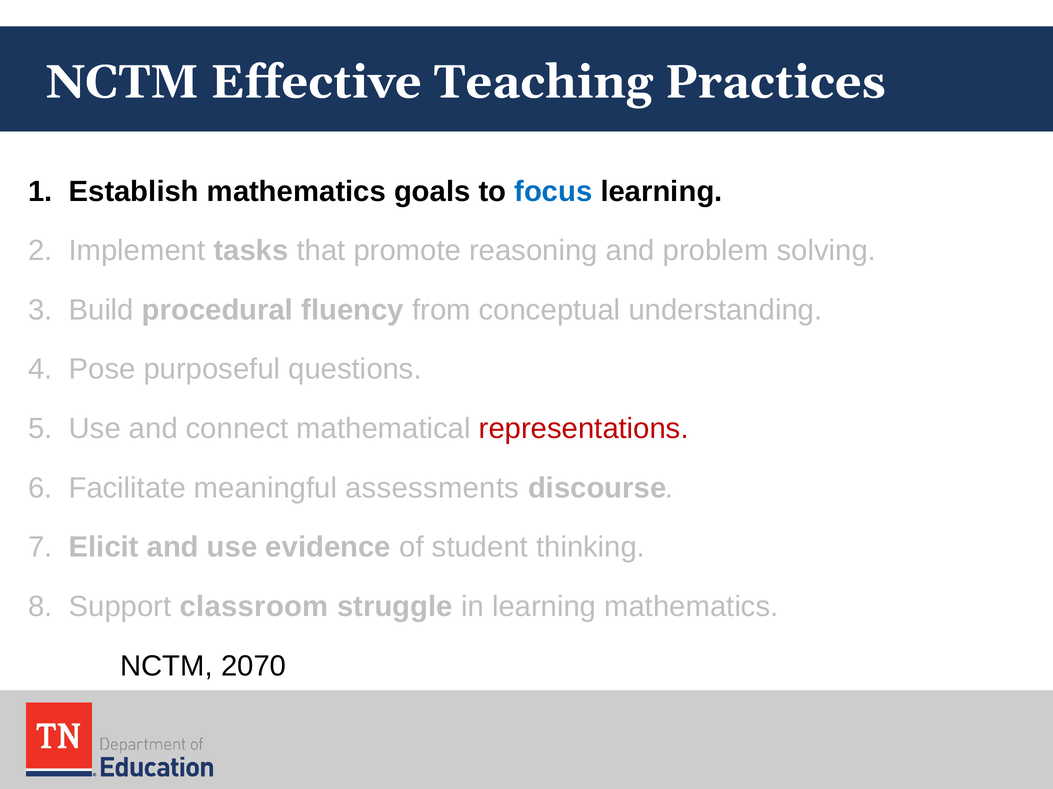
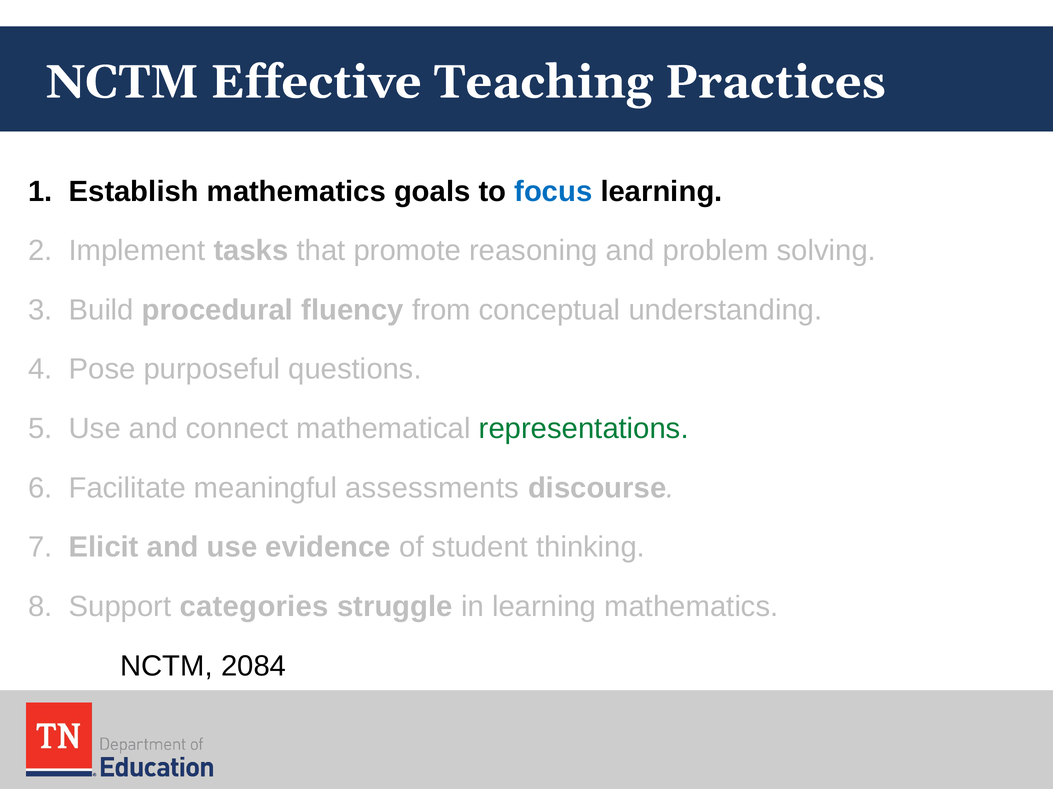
representations colour: red -> green
classroom: classroom -> categories
2070: 2070 -> 2084
